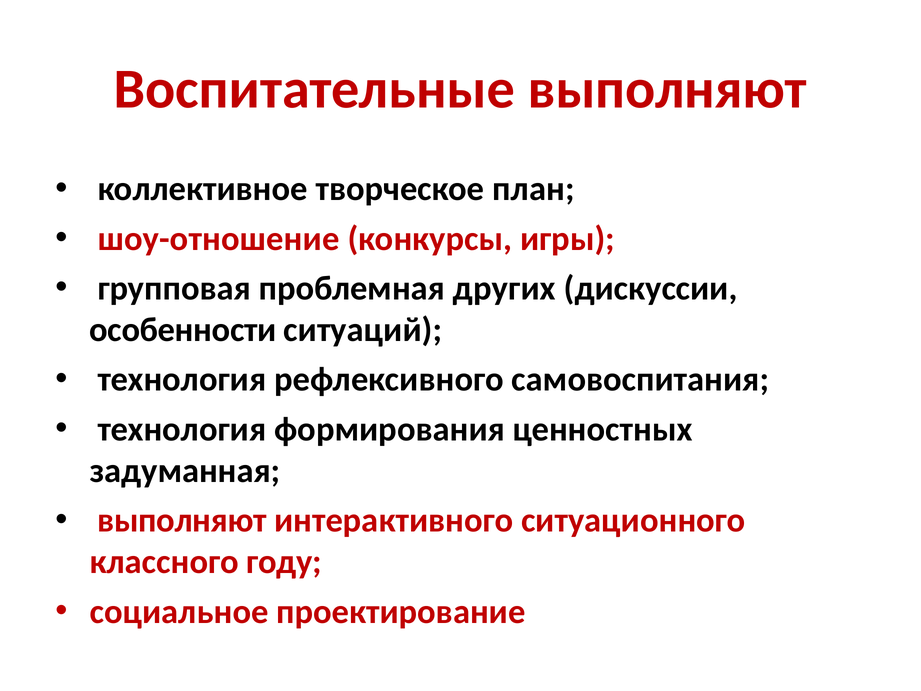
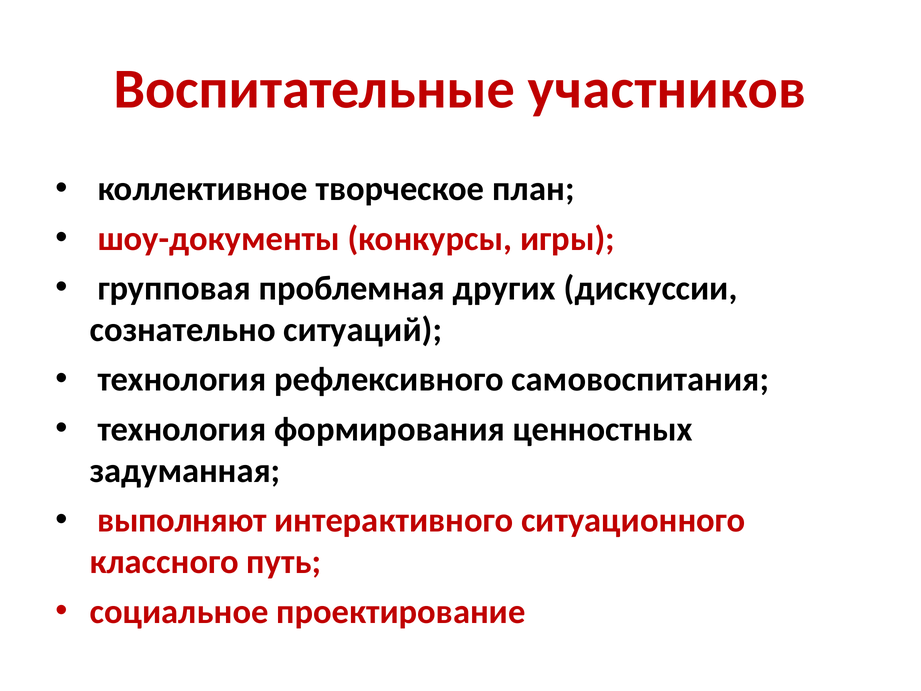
Воспитательные выполняют: выполняют -> участников
шоу-отношение: шоу-отношение -> шоу-документы
особенности: особенности -> сознательно
году: году -> путь
